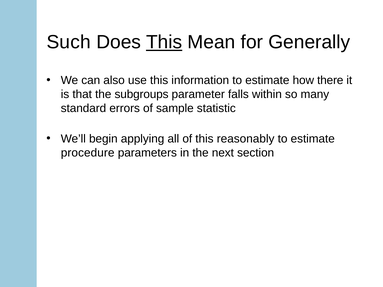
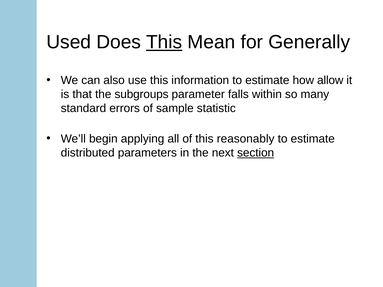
Such: Such -> Used
there: there -> allow
procedure: procedure -> distributed
section underline: none -> present
